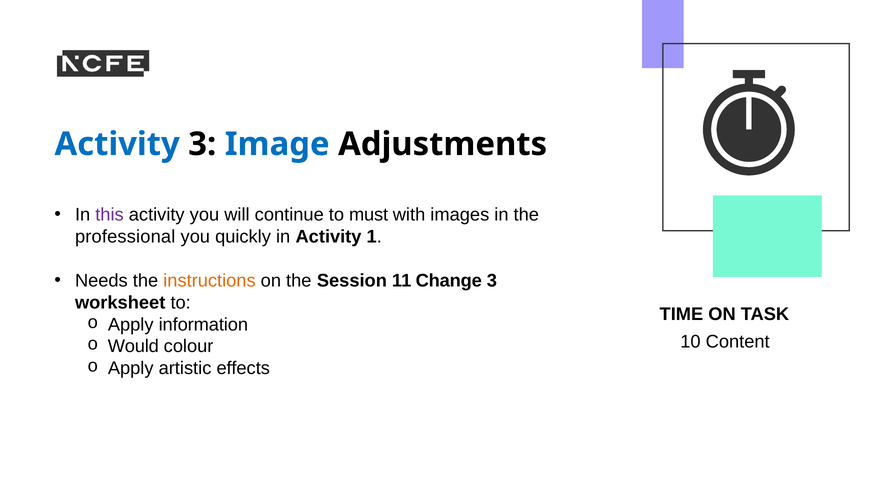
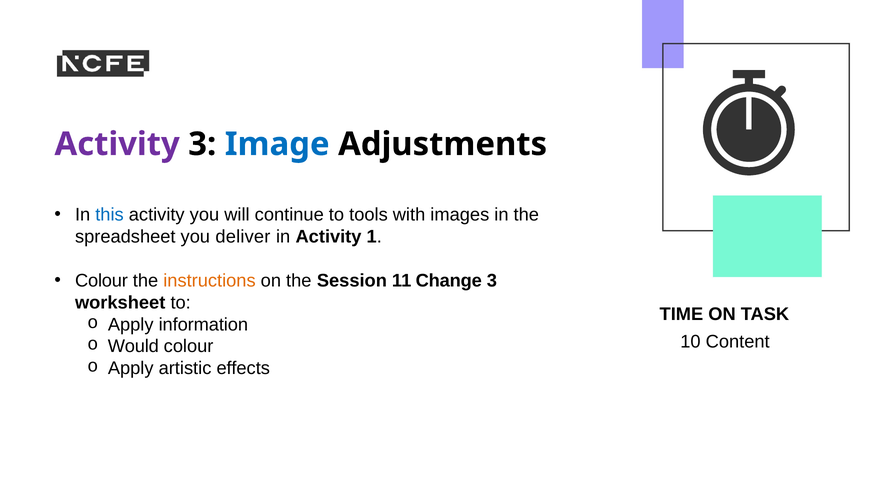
Activity at (117, 144) colour: blue -> purple
this colour: purple -> blue
must: must -> tools
professional: professional -> spreadsheet
quickly: quickly -> deliver
Needs at (101, 281): Needs -> Colour
